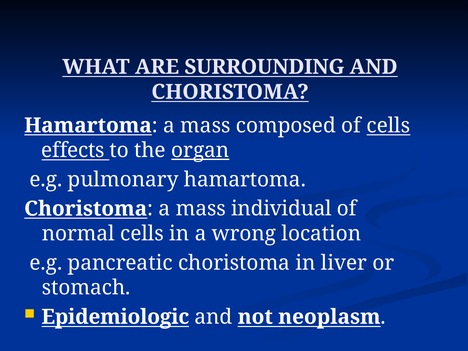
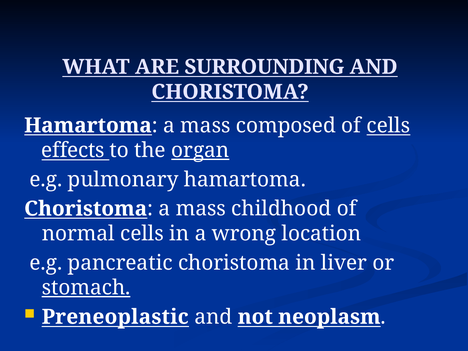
individual: individual -> childhood
stomach underline: none -> present
Epidemiologic: Epidemiologic -> Preneoplastic
